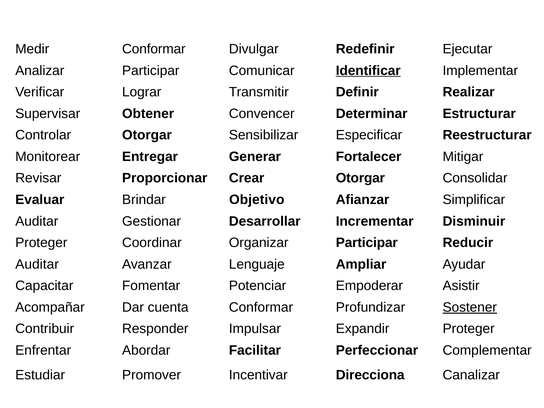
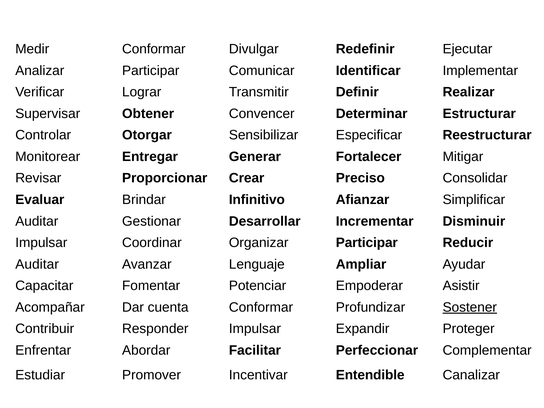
Identificar underline: present -> none
Crear Otorgar: Otorgar -> Preciso
Objetivo: Objetivo -> Infinitivo
Proteger at (41, 243): Proteger -> Impulsar
Direcciona: Direcciona -> Entendible
